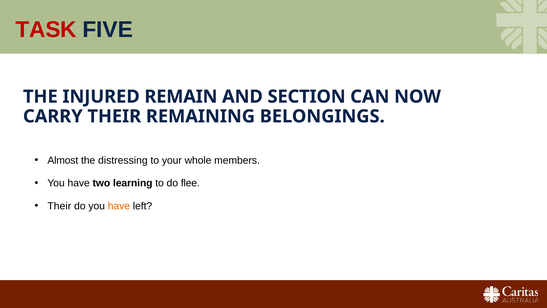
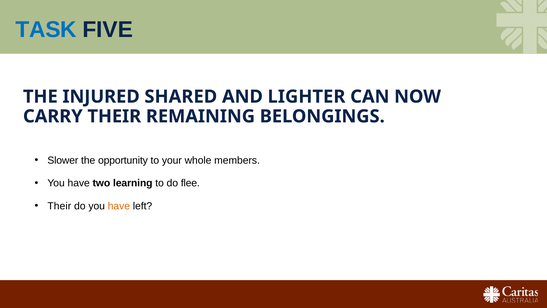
TASK colour: red -> blue
REMAIN: REMAIN -> SHARED
SECTION: SECTION -> LIGHTER
Almost: Almost -> Slower
distressing: distressing -> opportunity
